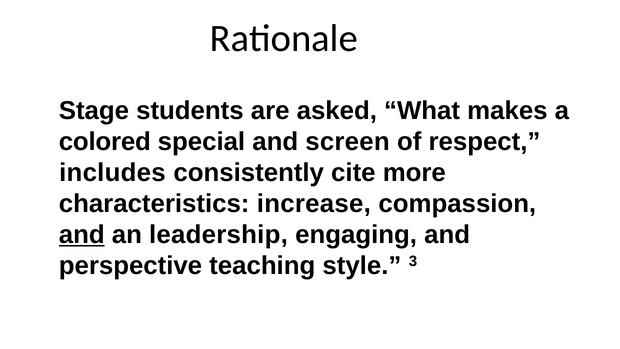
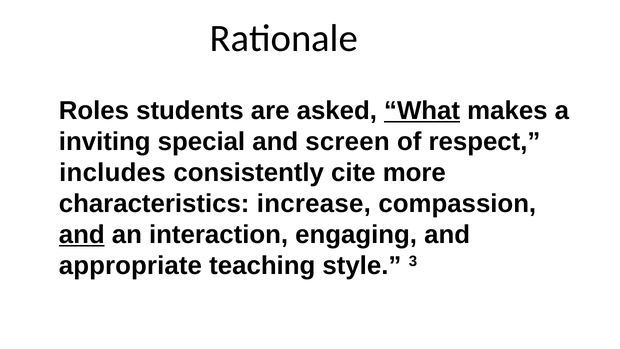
Stage: Stage -> Roles
What underline: none -> present
colored: colored -> inviting
leadership: leadership -> interaction
perspective: perspective -> appropriate
